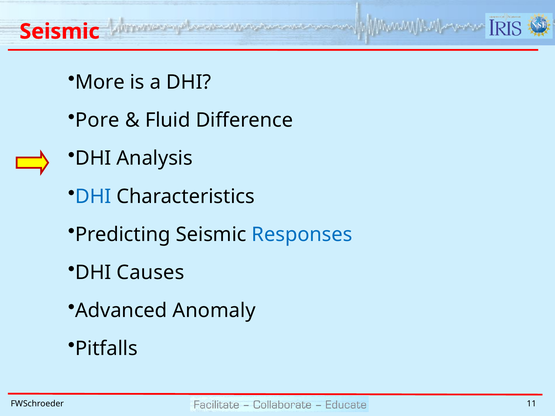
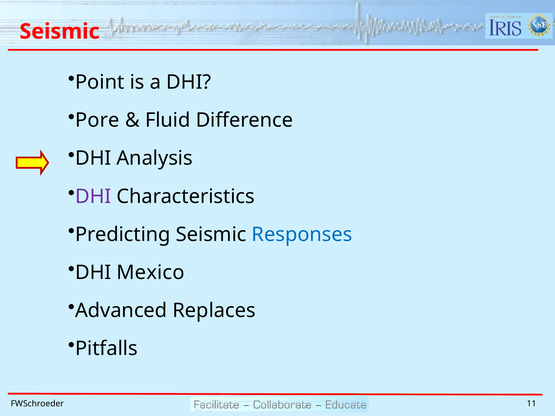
More: More -> Point
DHI at (93, 197) colour: blue -> purple
Causes: Causes -> Mexico
Anomaly: Anomaly -> Replaces
